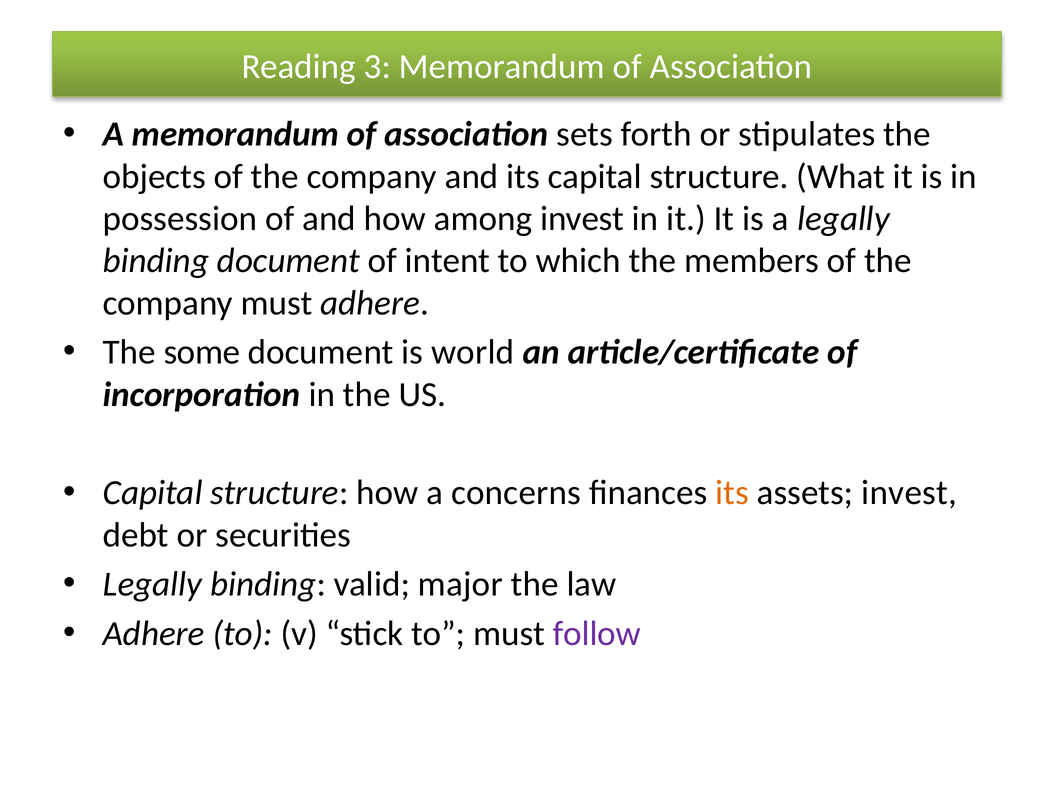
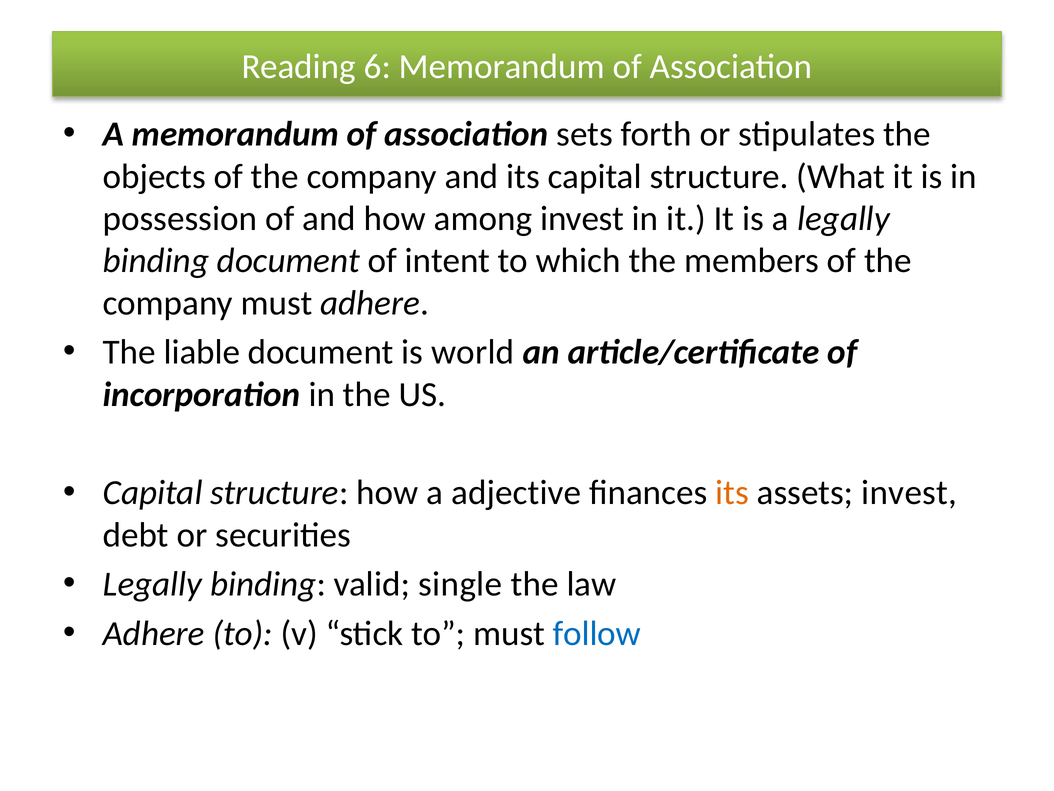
3: 3 -> 6
some: some -> liable
concerns: concerns -> adjective
major: major -> single
follow colour: purple -> blue
